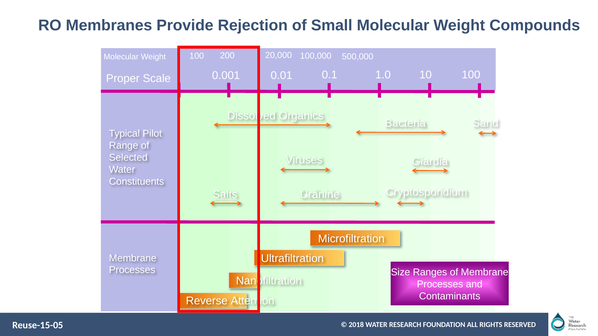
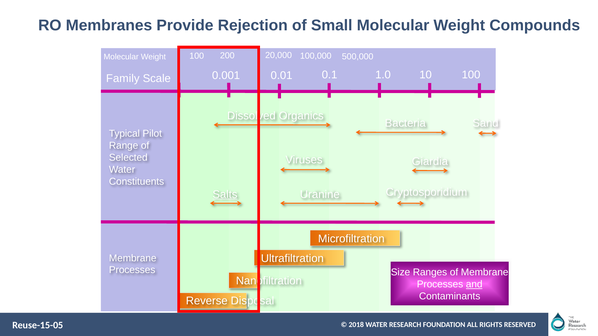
Proper: Proper -> Family
and underline: none -> present
Attention: Attention -> Disposal
